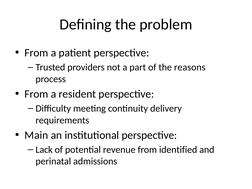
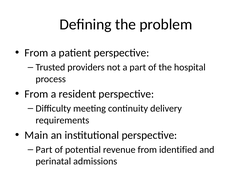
reasons: reasons -> hospital
Lack at (44, 150): Lack -> Part
